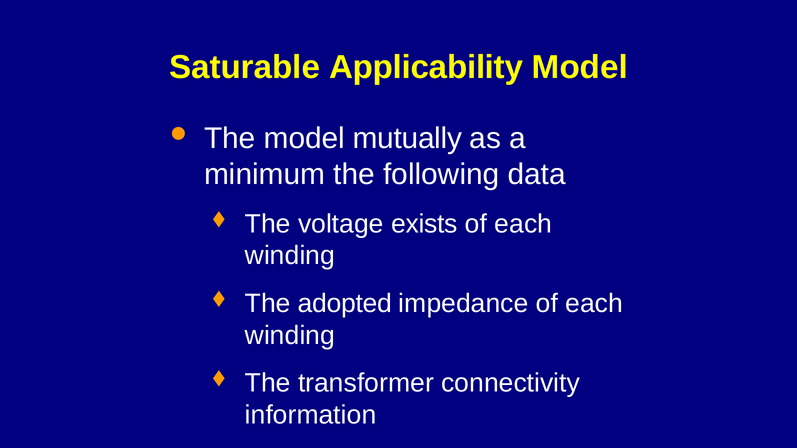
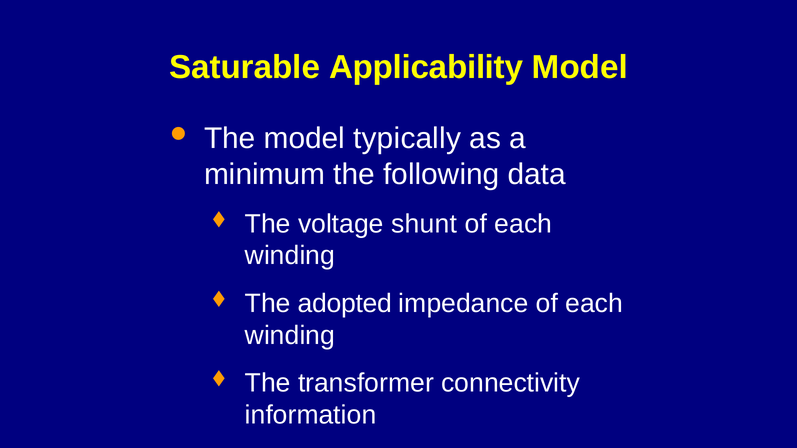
mutually: mutually -> typically
exists: exists -> shunt
